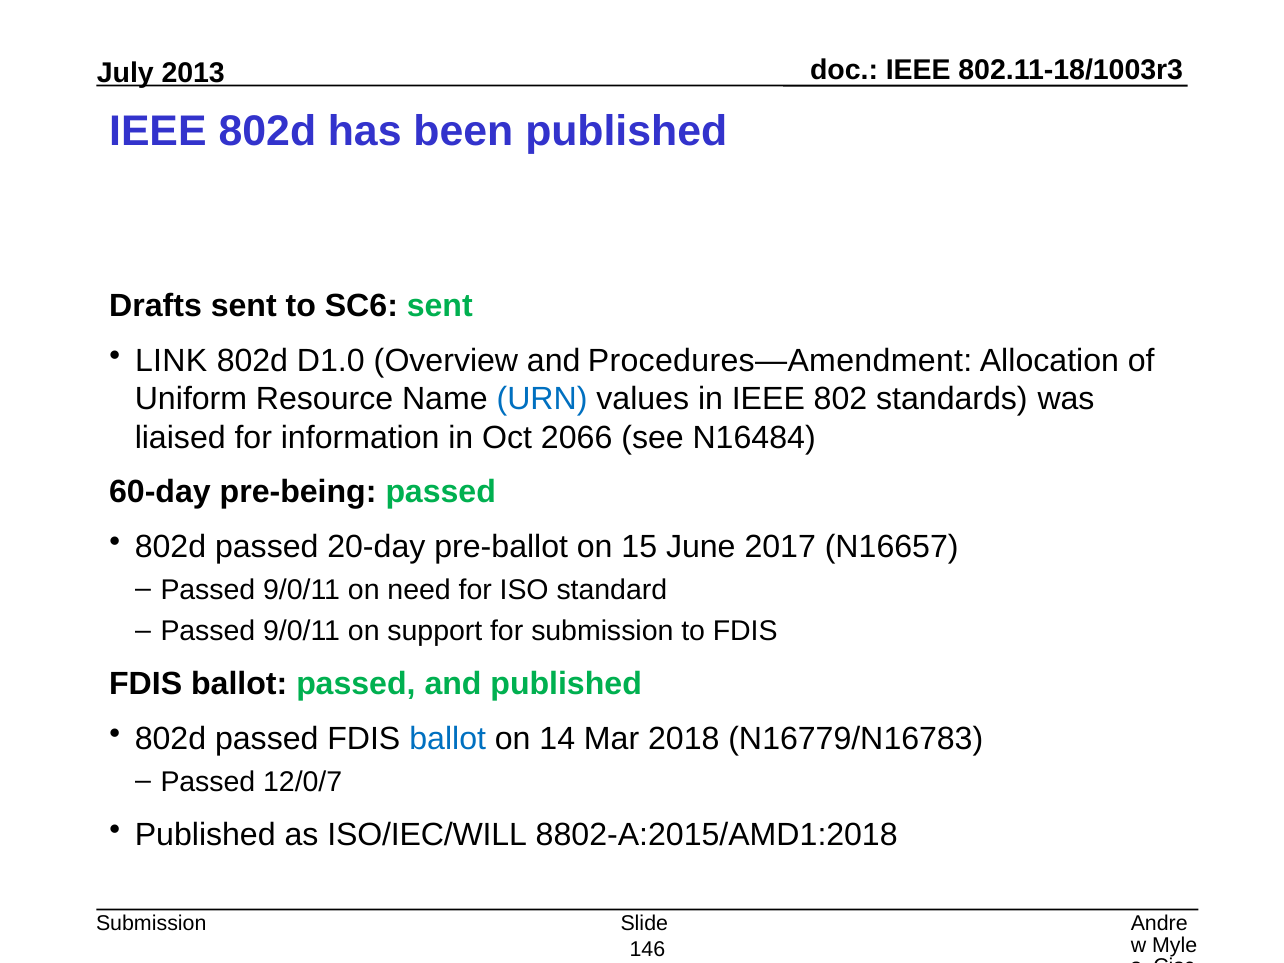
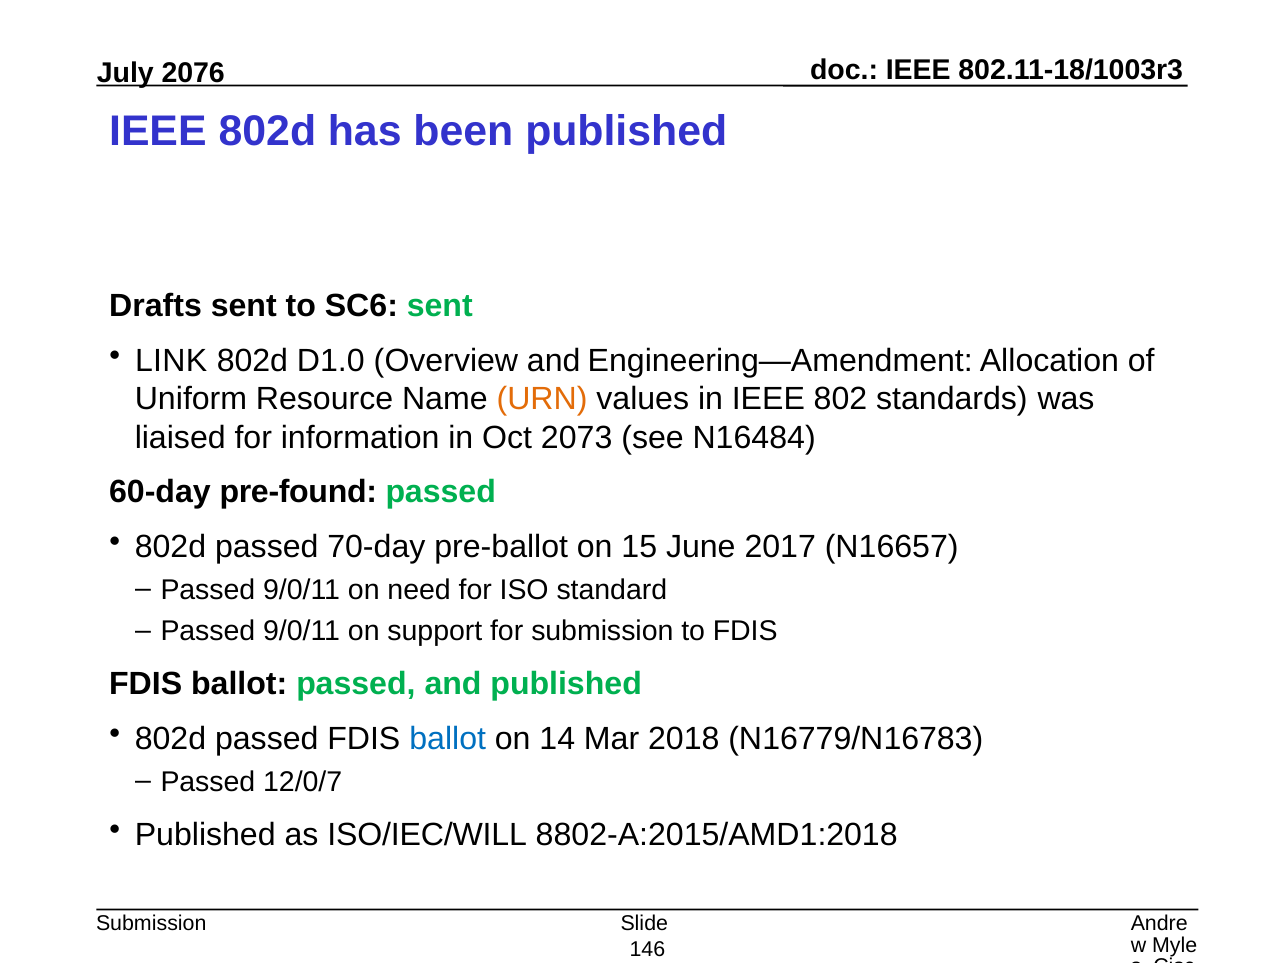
2013: 2013 -> 2076
Procedures—Amendment: Procedures—Amendment -> Engineering—Amendment
URN colour: blue -> orange
2066: 2066 -> 2073
pre-being: pre-being -> pre-found
20-day: 20-day -> 70-day
